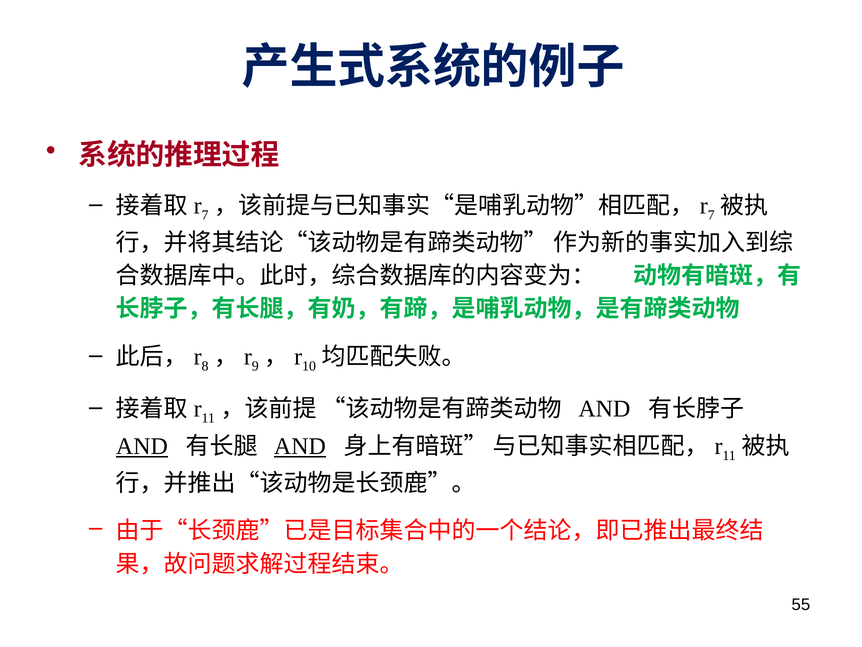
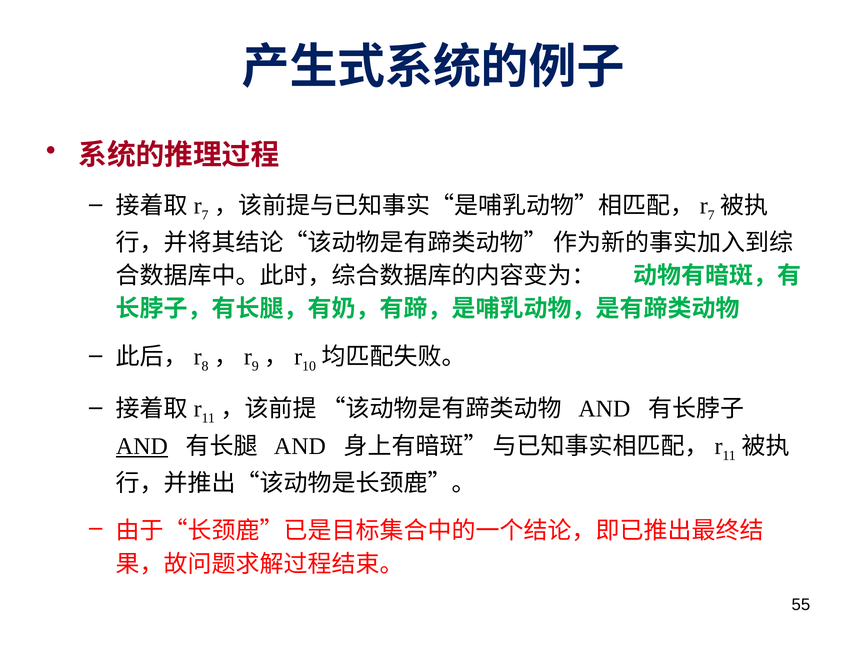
AND at (300, 446) underline: present -> none
